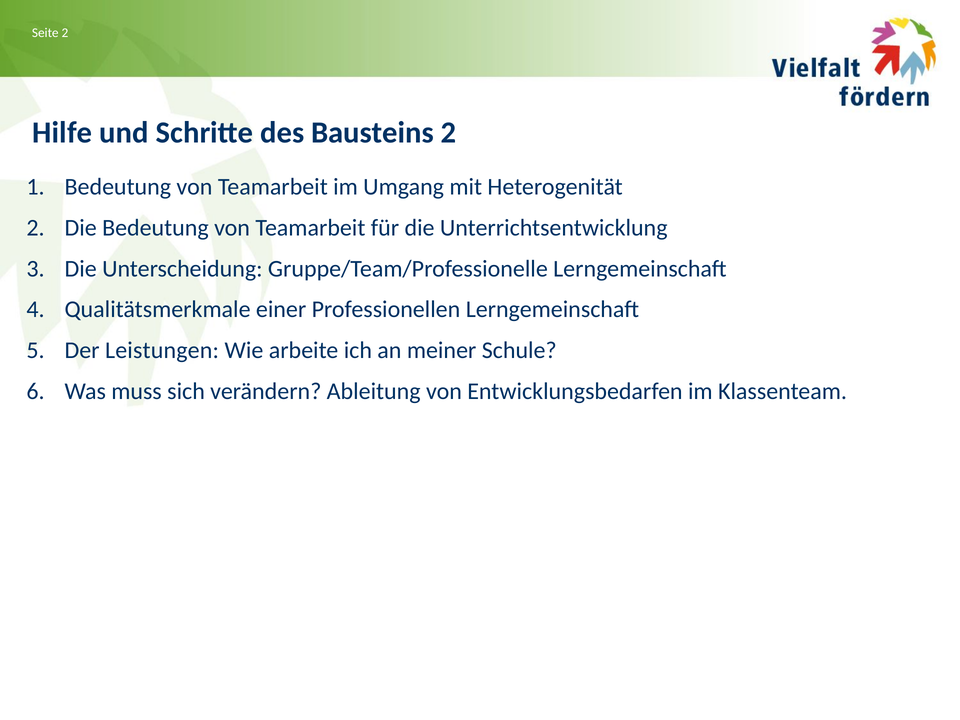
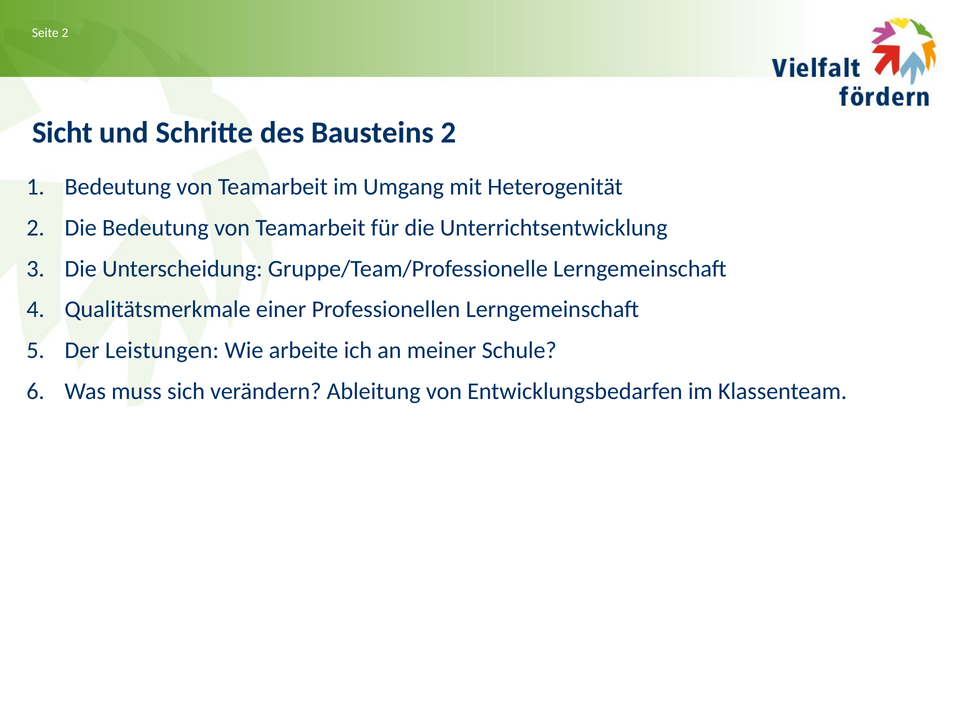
Hilfe: Hilfe -> Sicht
